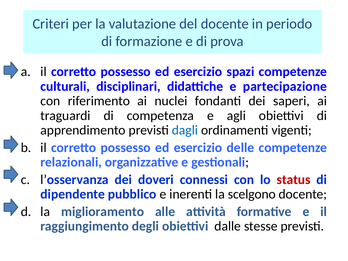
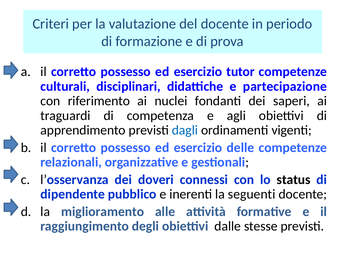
spazi: spazi -> tutor
status colour: red -> black
scelgono: scelgono -> seguenti
